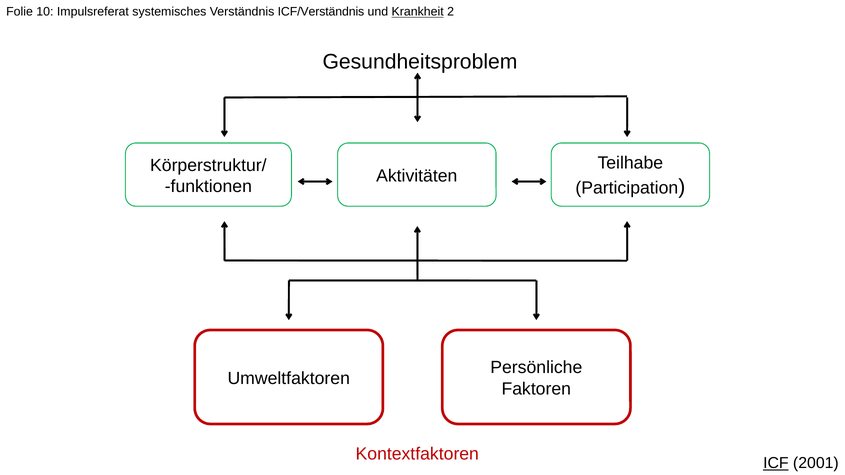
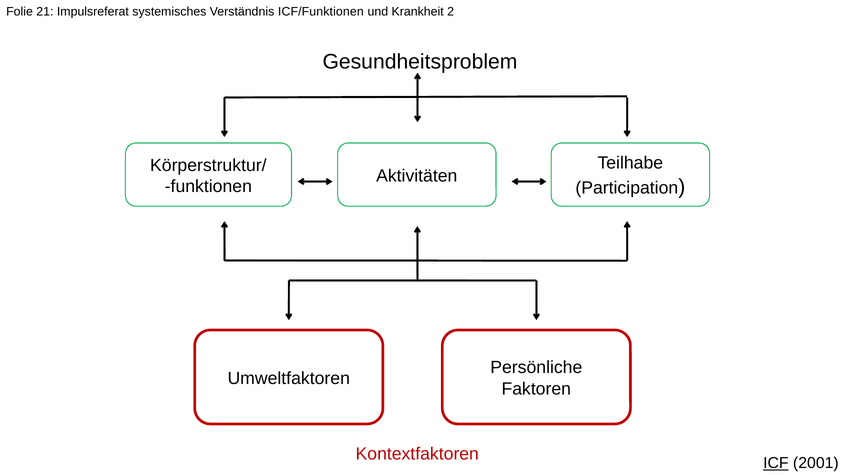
10: 10 -> 21
ICF/Verständnis: ICF/Verständnis -> ICF/Funktionen
Krankheit underline: present -> none
